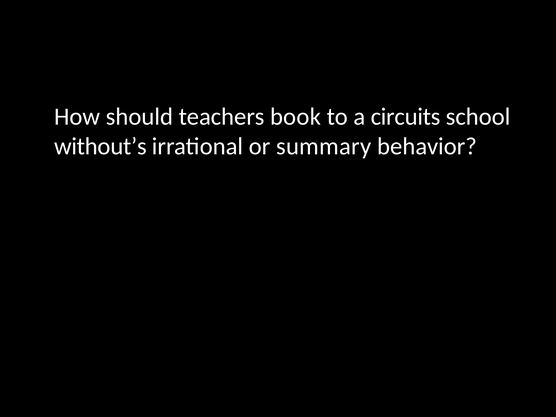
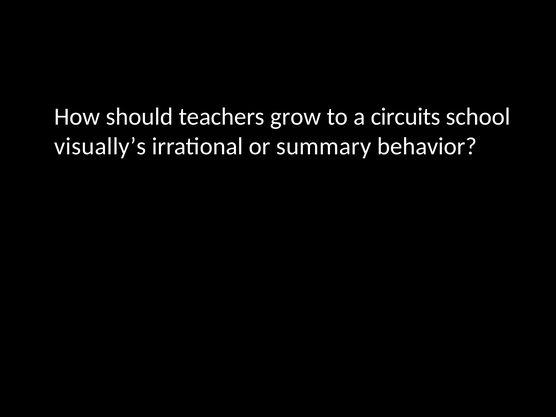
book: book -> grow
without’s: without’s -> visually’s
